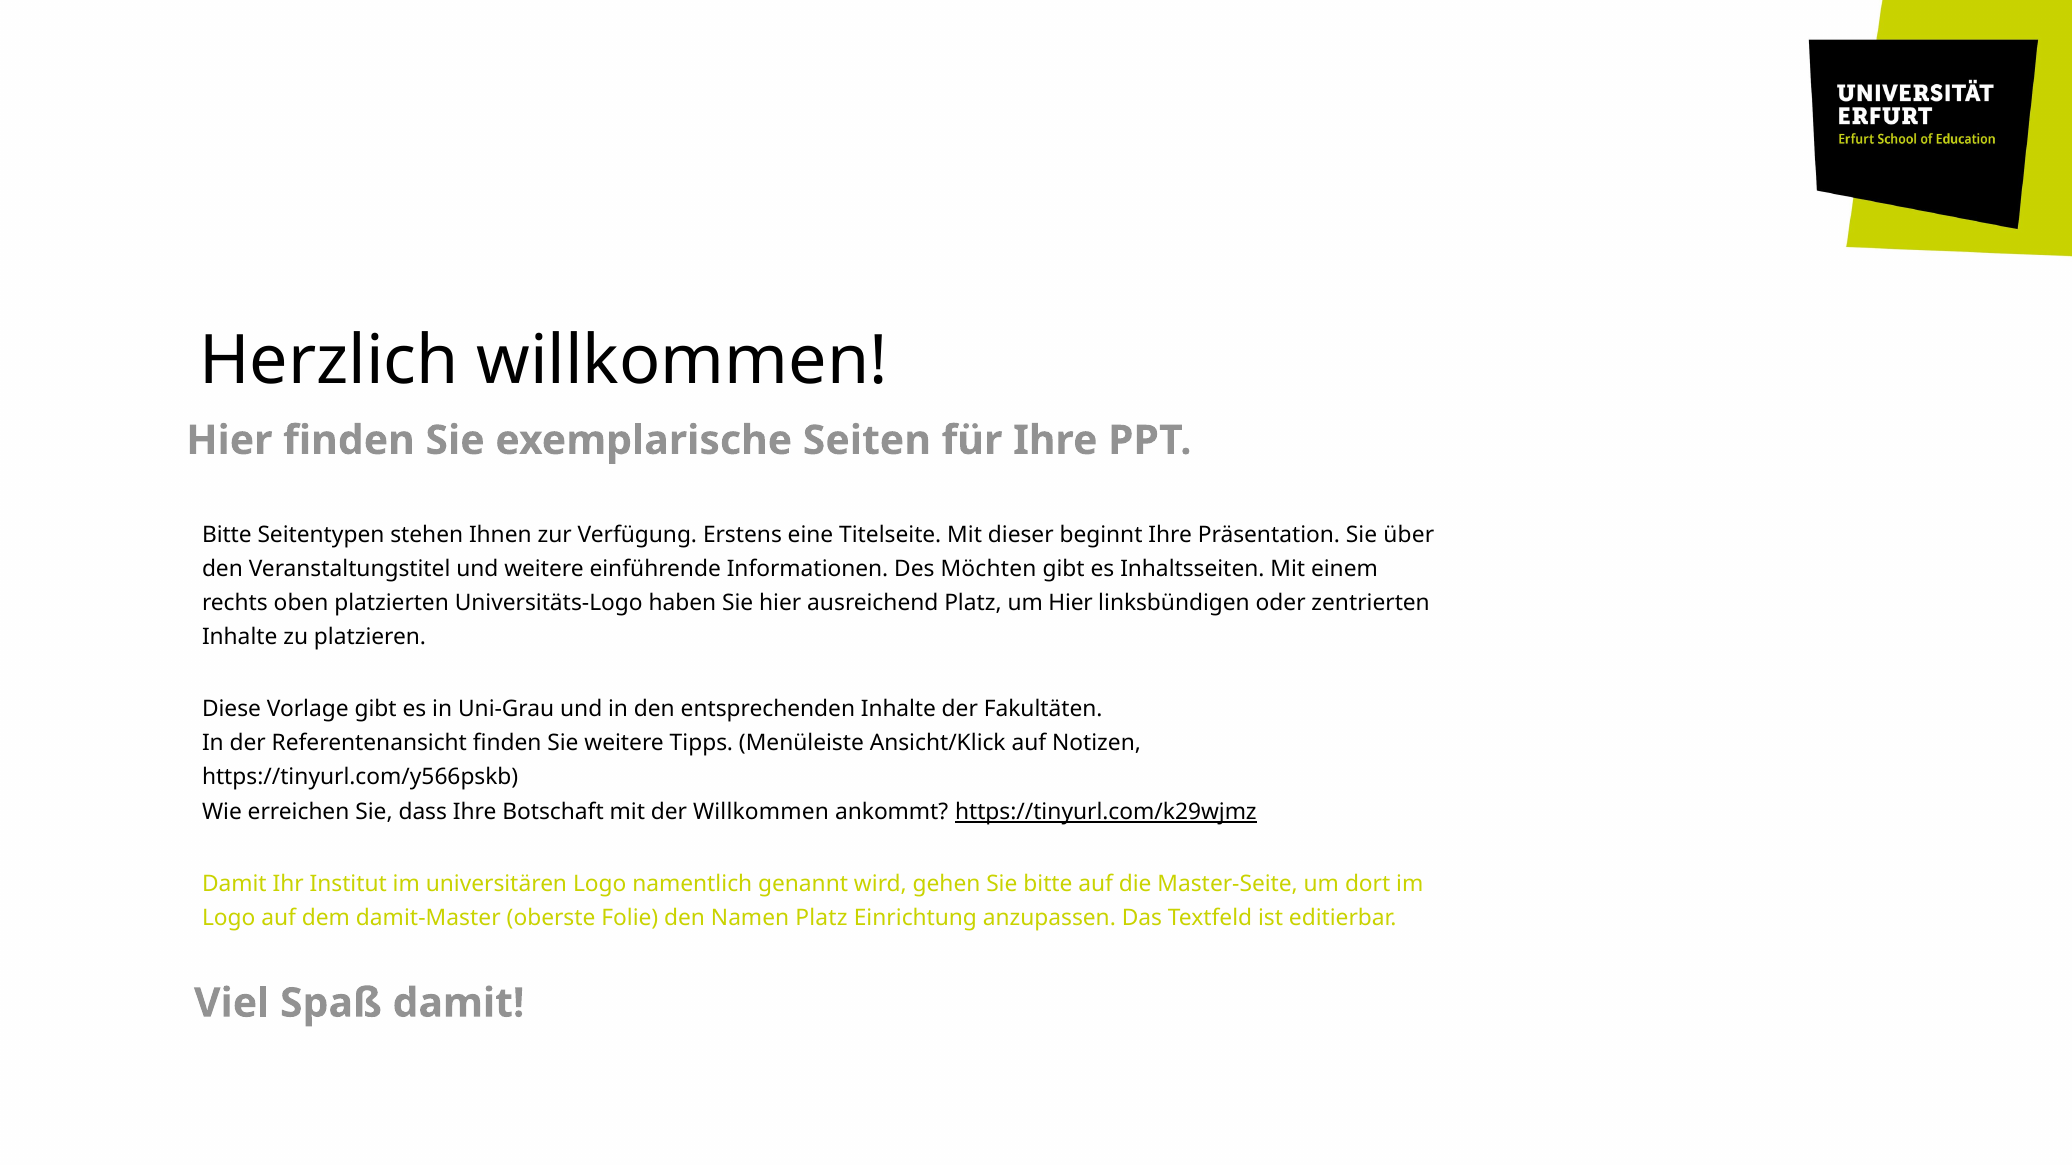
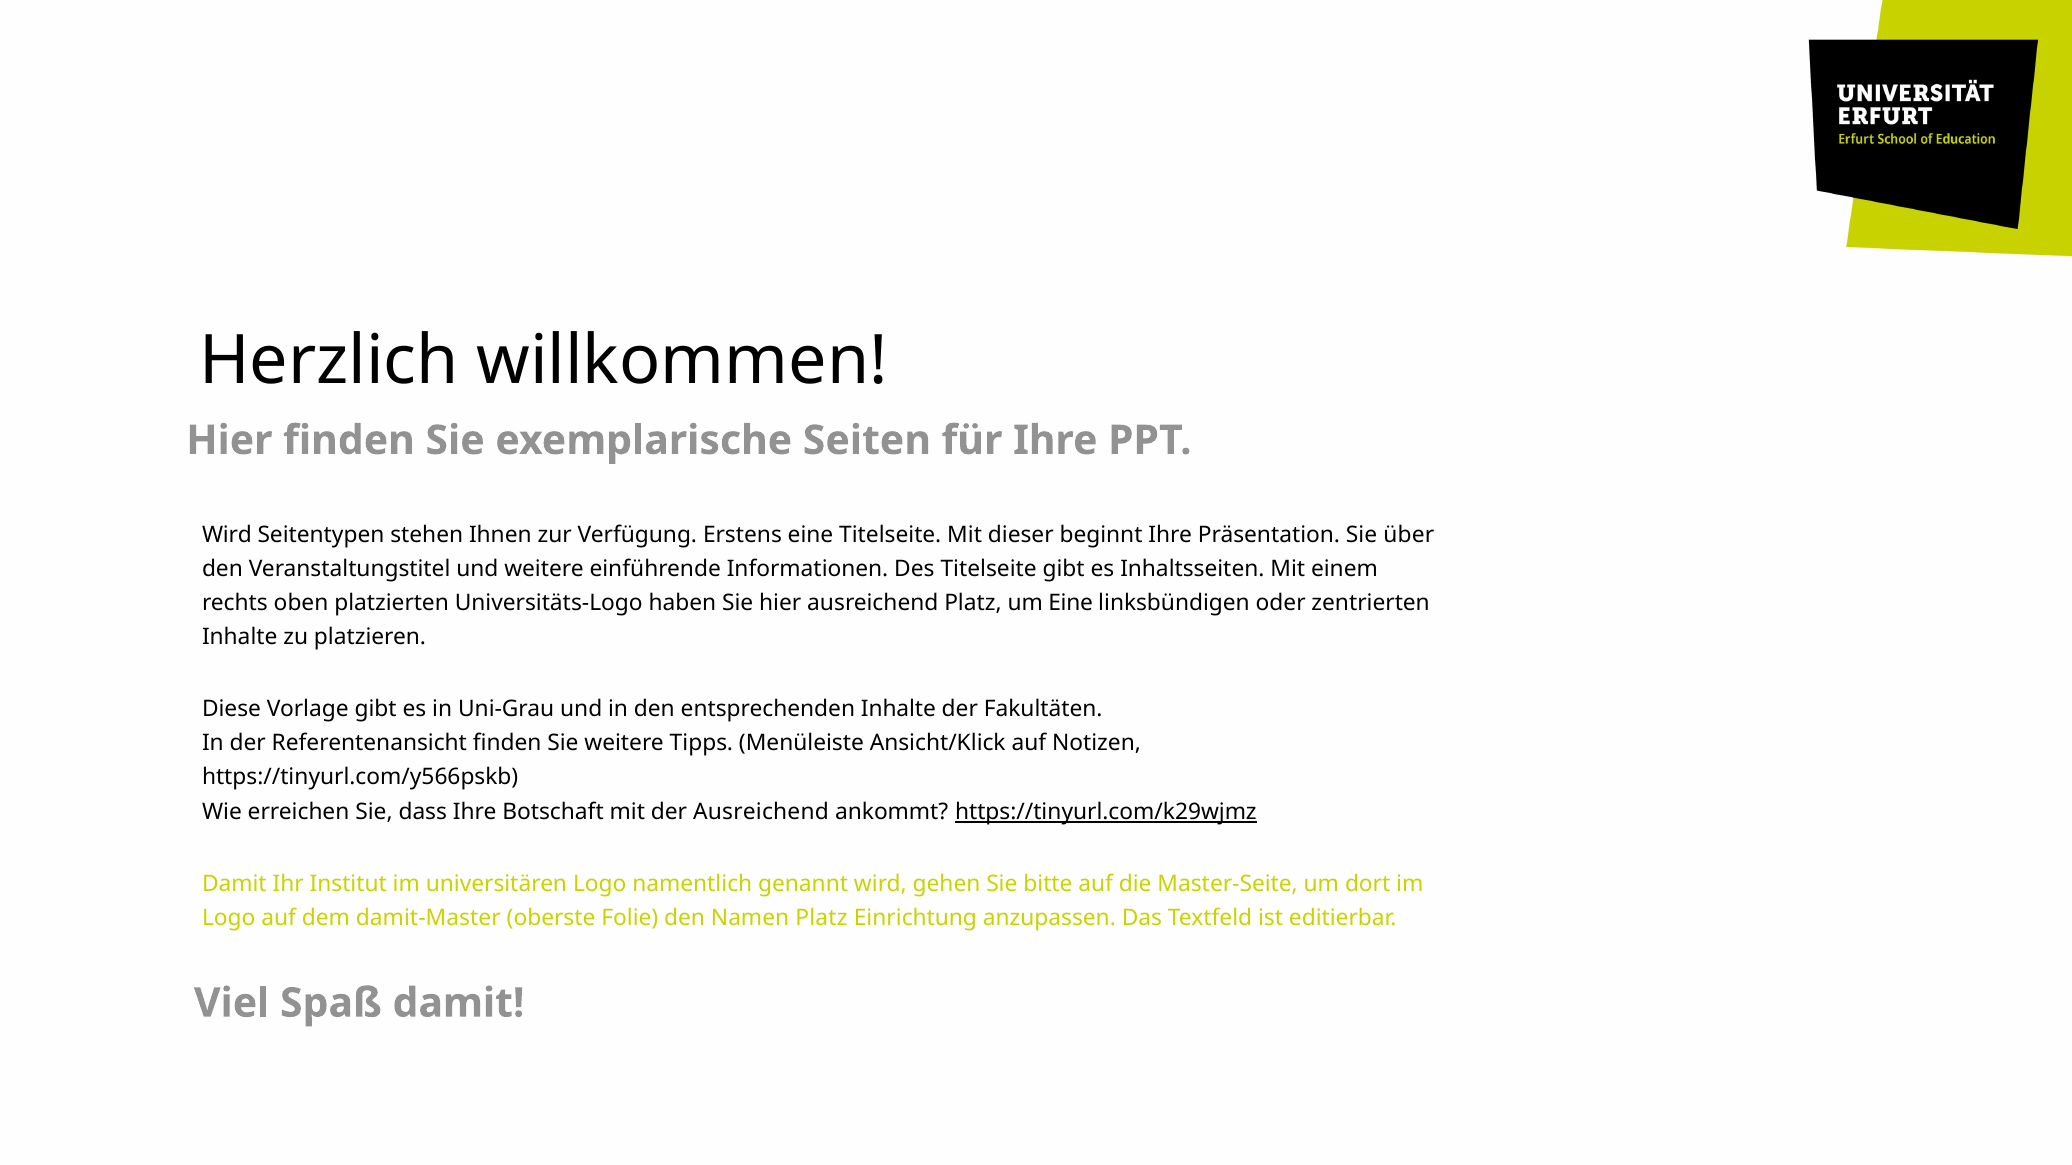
Bitte at (227, 535): Bitte -> Wird
Des Möchten: Möchten -> Titelseite
um Hier: Hier -> Eine
der Willkommen: Willkommen -> Ausreichend
